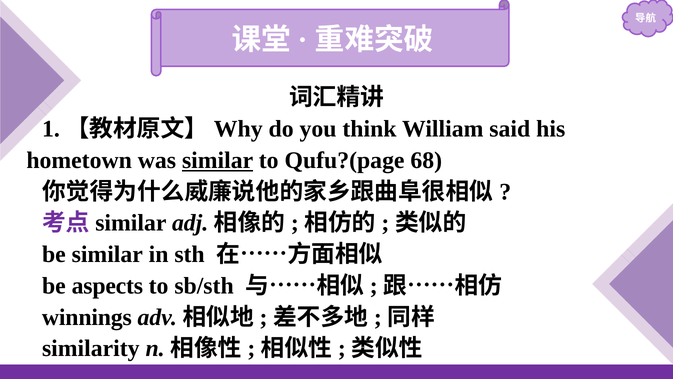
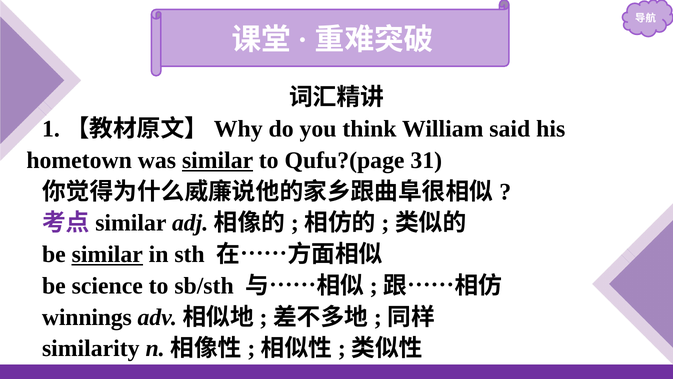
68: 68 -> 31
similar at (107, 254) underline: none -> present
aspects: aspects -> science
